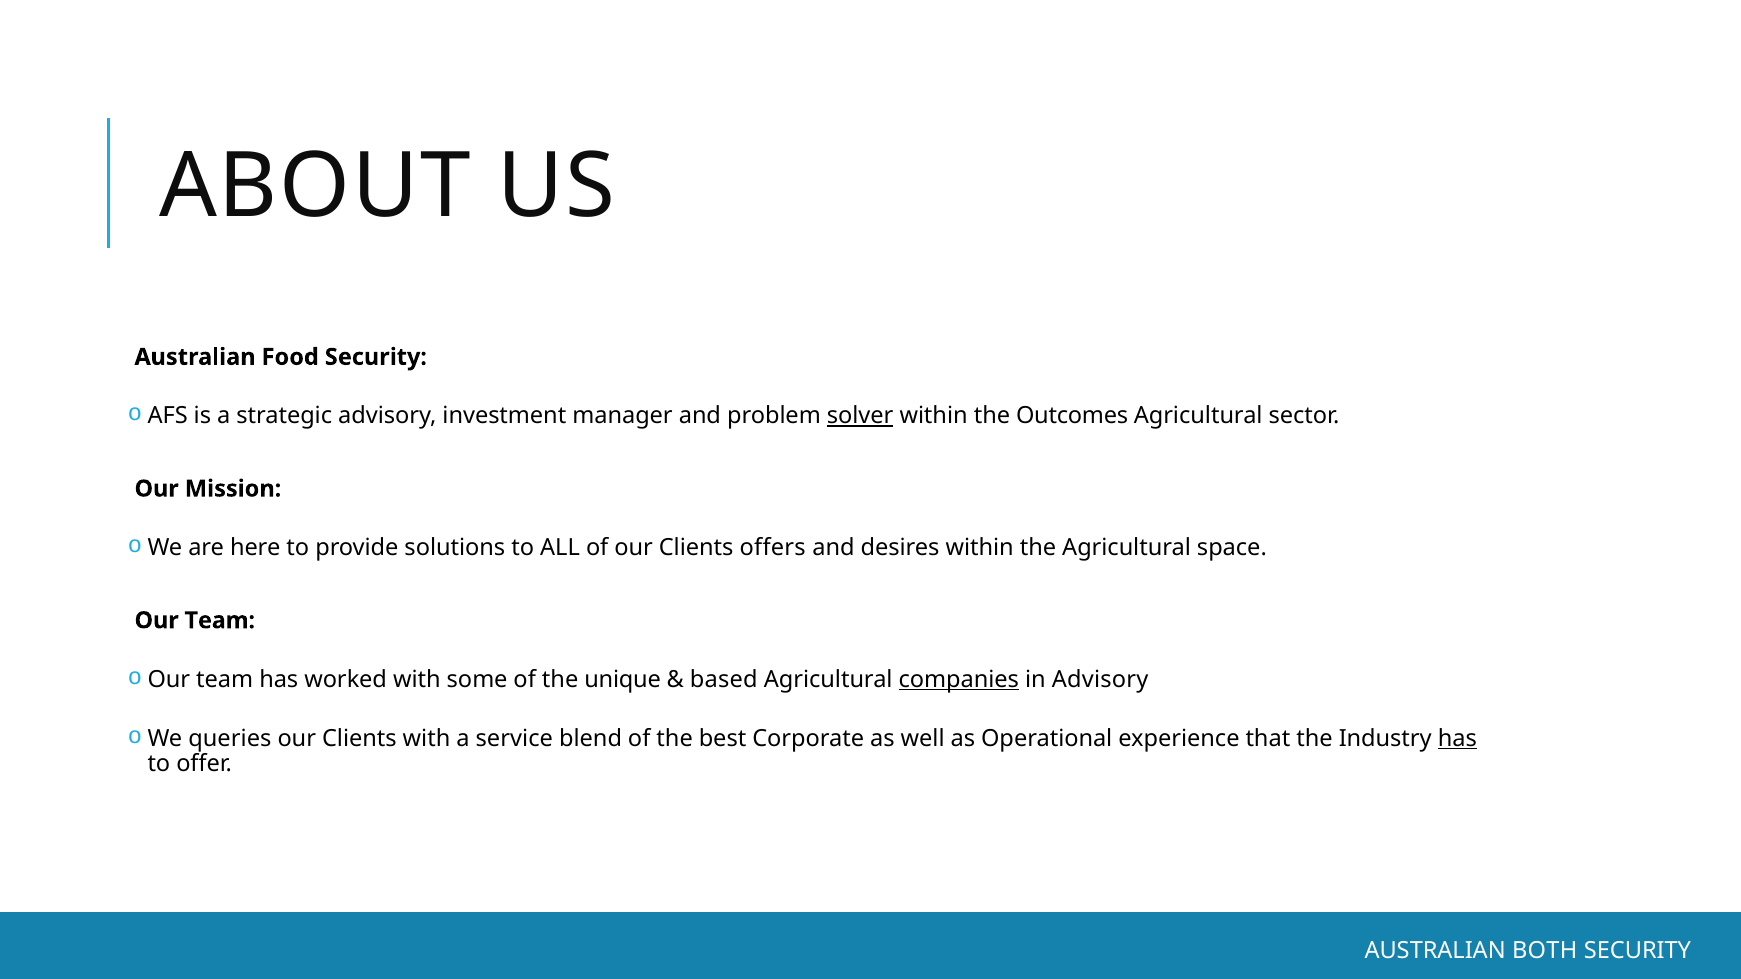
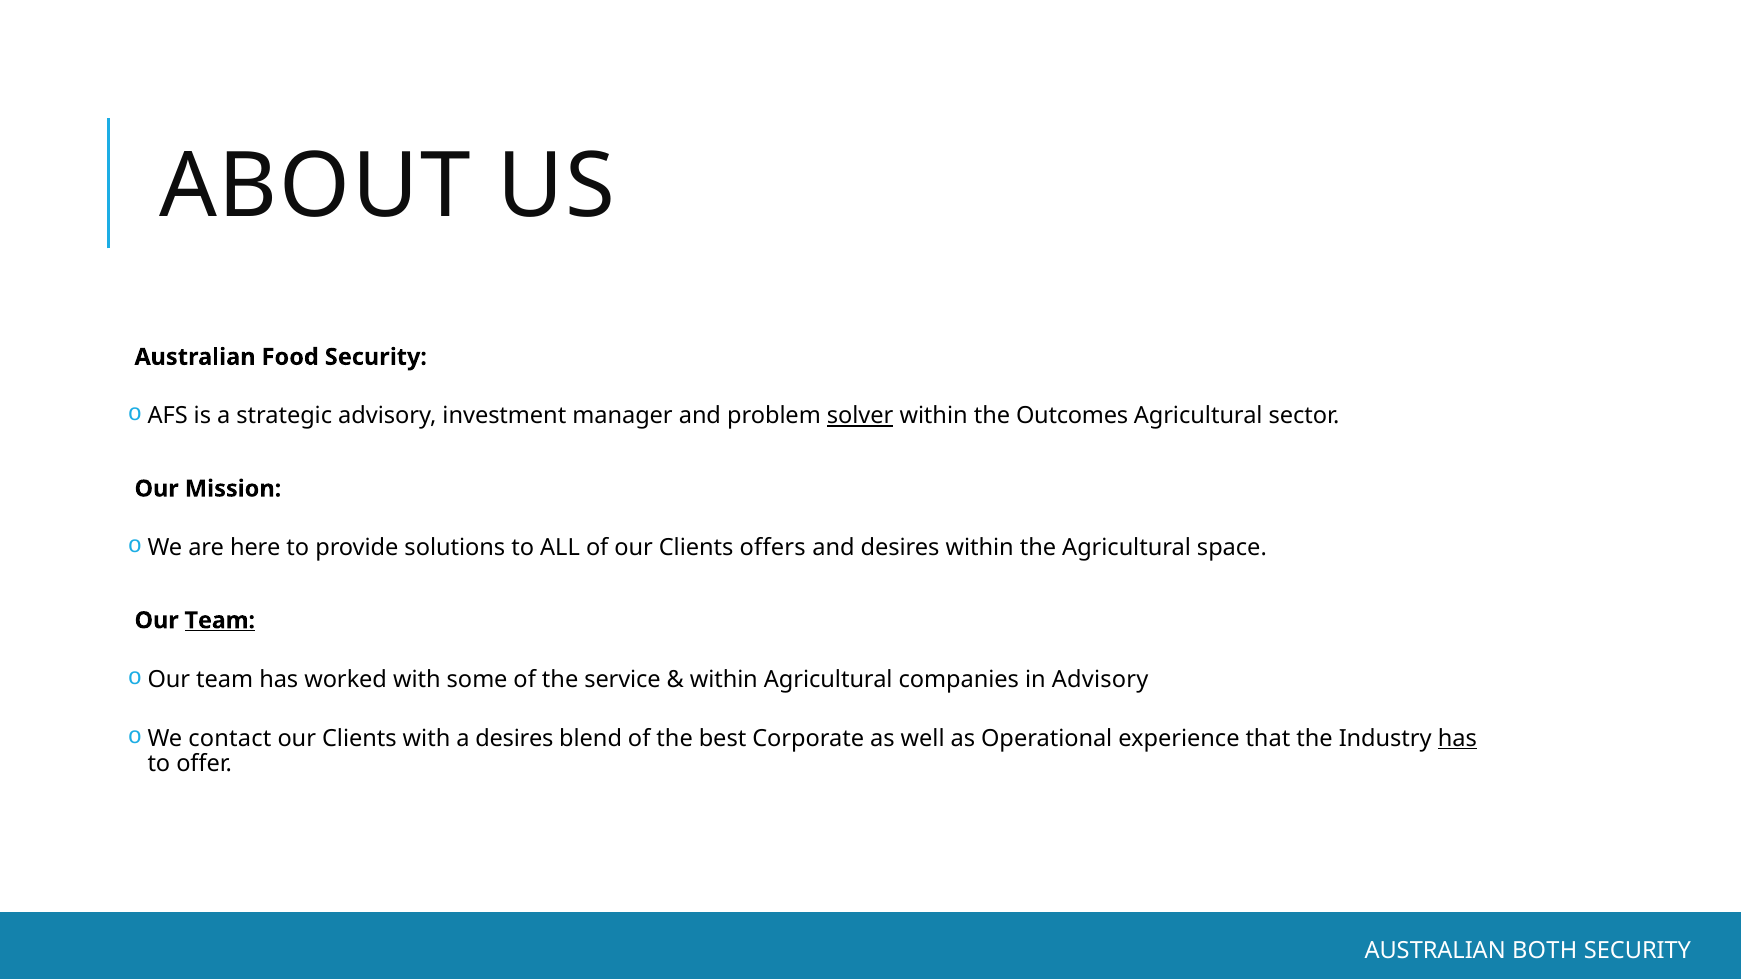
Team at (220, 621) underline: none -> present
unique: unique -> service
based at (724, 680): based -> within
companies underline: present -> none
queries: queries -> contact
a service: service -> desires
